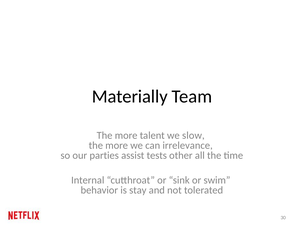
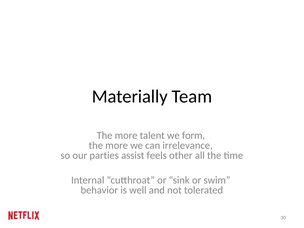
slow: slow -> form
tests: tests -> feels
stay: stay -> well
